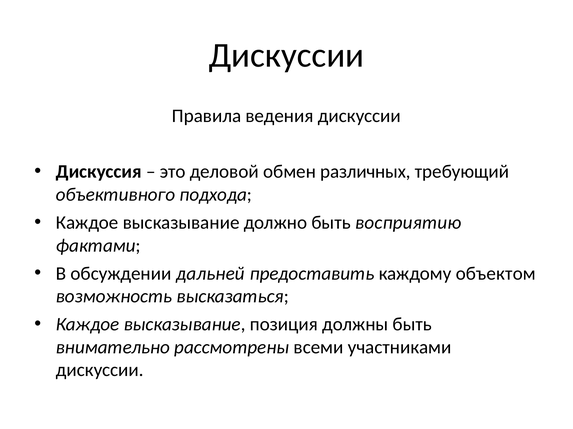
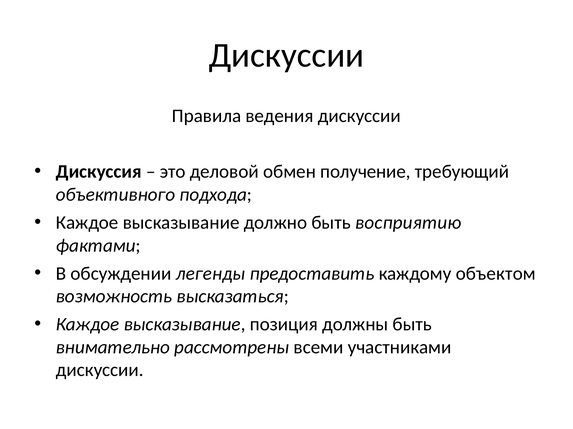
различных: различных -> получение
дальней: дальней -> легенды
